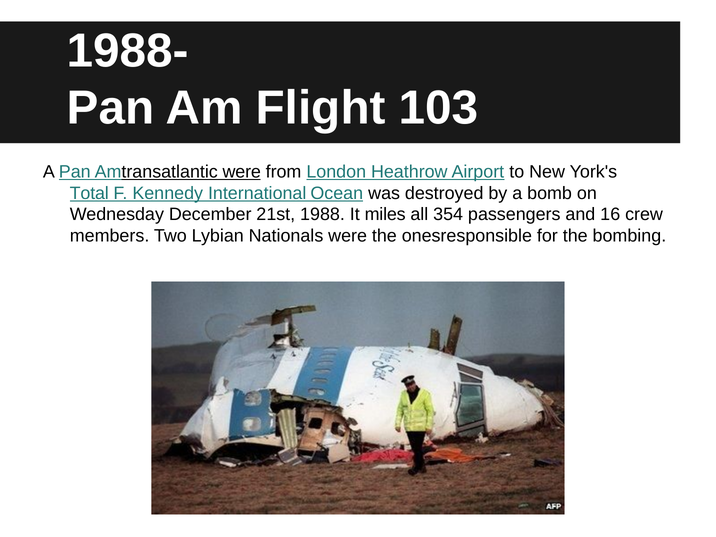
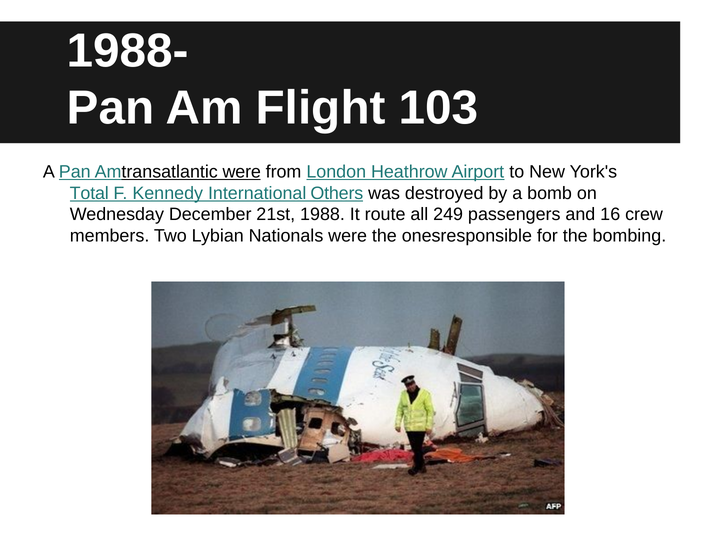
Ocean: Ocean -> Others
miles: miles -> route
354: 354 -> 249
